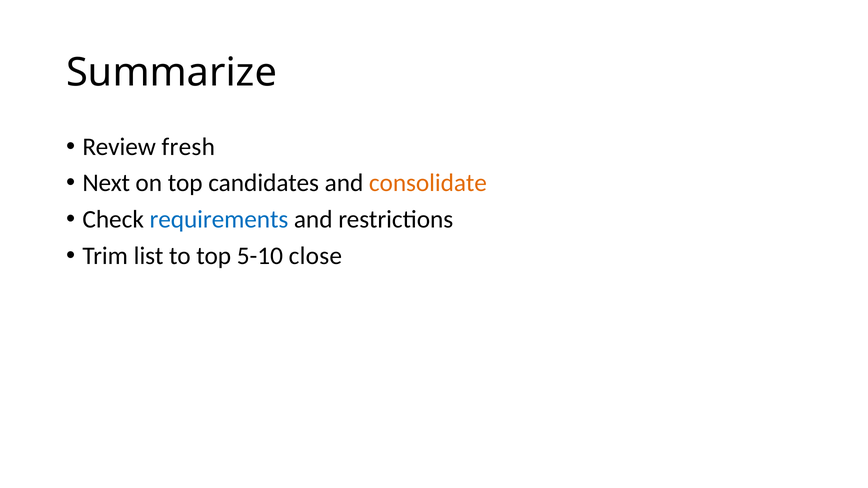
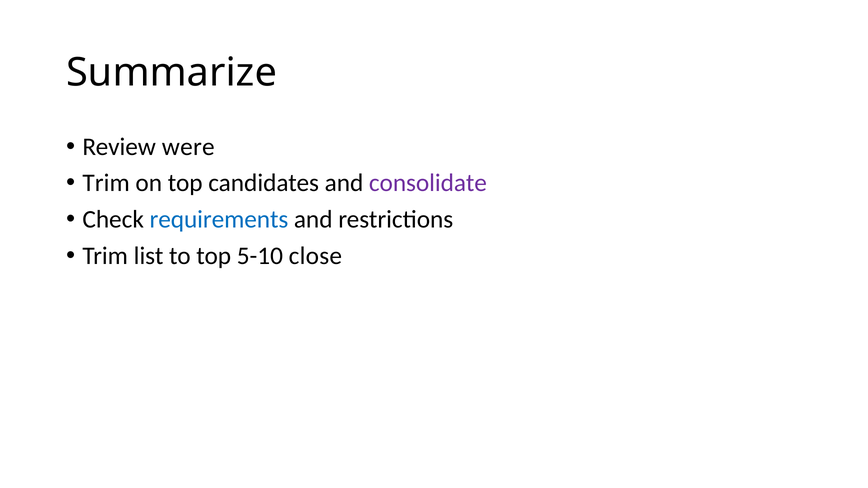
fresh: fresh -> were
Next at (106, 183): Next -> Trim
consolidate colour: orange -> purple
